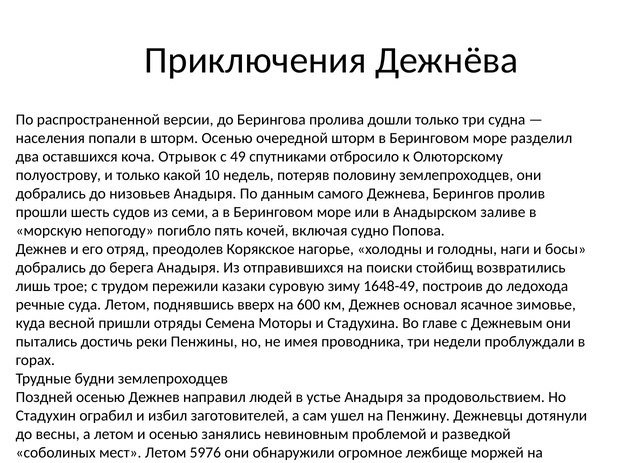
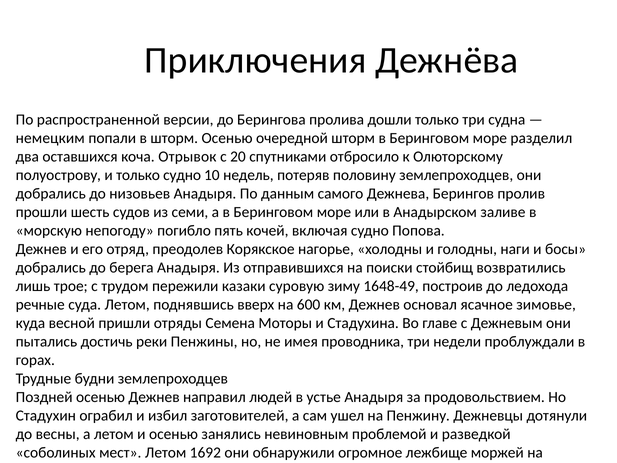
населения: населения -> немецким
49: 49 -> 20
только какой: какой -> судно
5976: 5976 -> 1692
